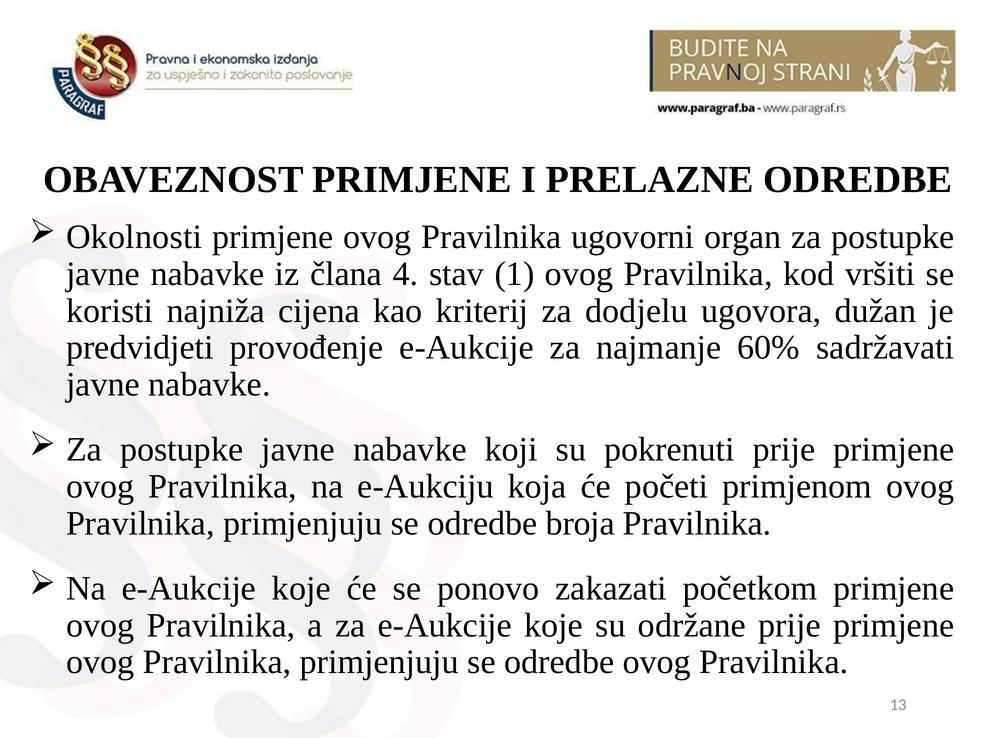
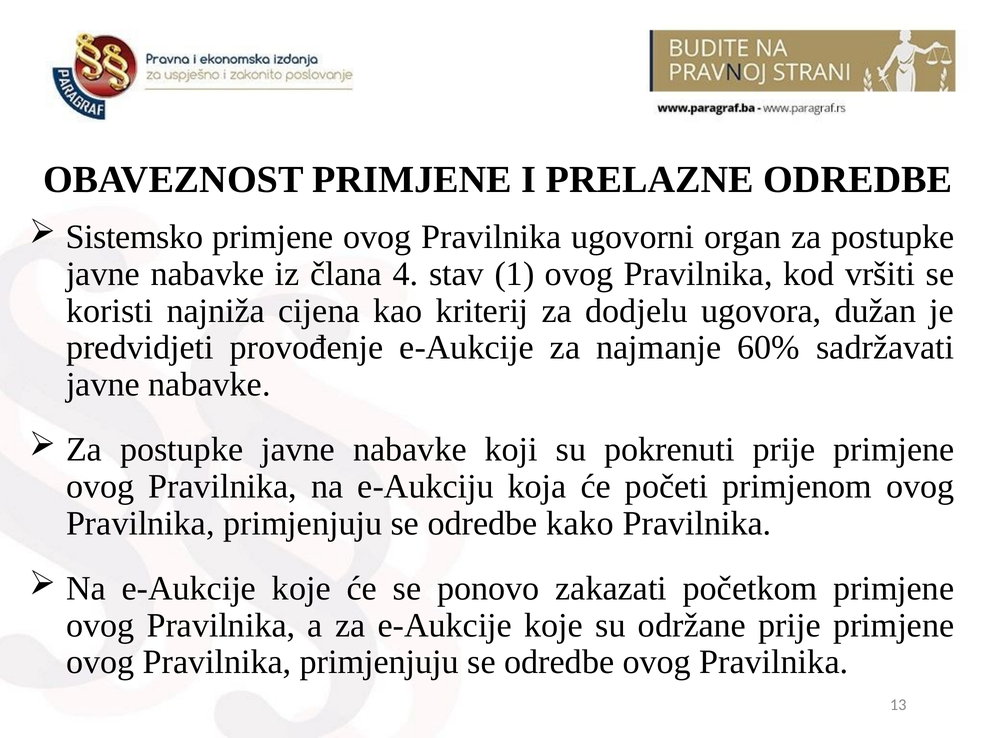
Okolnosti: Okolnosti -> Sistemsko
broja: broja -> kako
